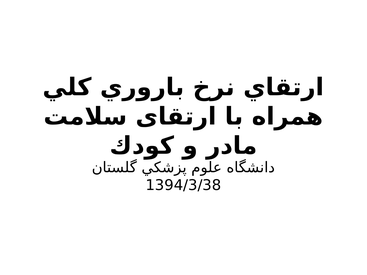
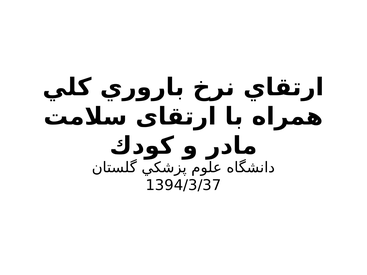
1394/3/38: 1394/3/38 -> 1394/3/37
